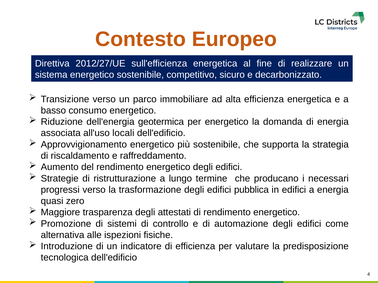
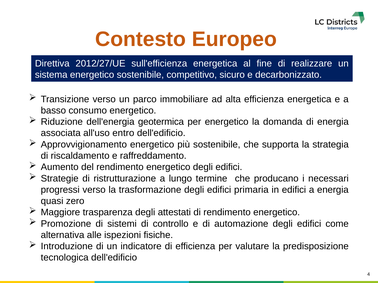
locali: locali -> entro
pubblica: pubblica -> primaria
